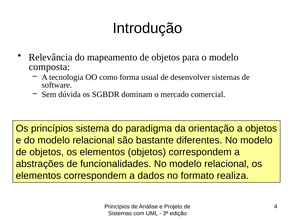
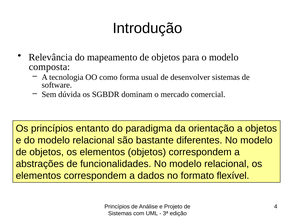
sistema: sistema -> entanto
realiza: realiza -> flexível
